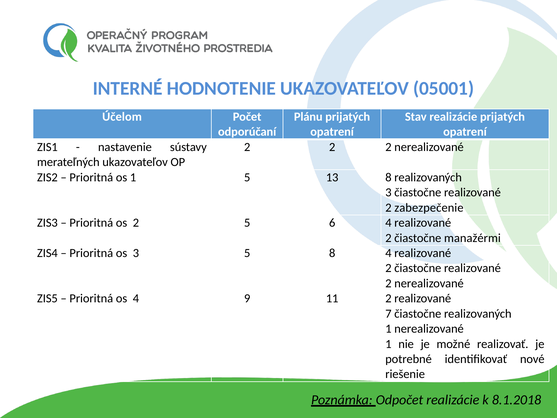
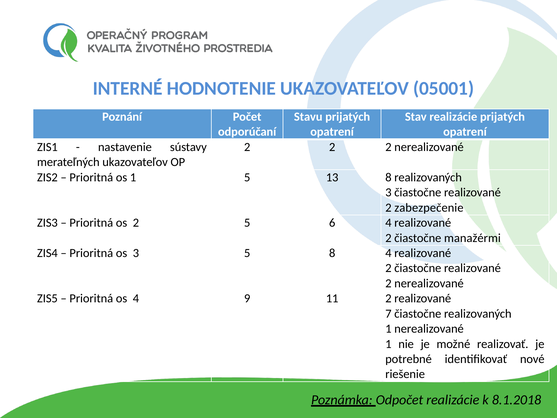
Účelom: Účelom -> Poznání
Plánu: Plánu -> Stavu
